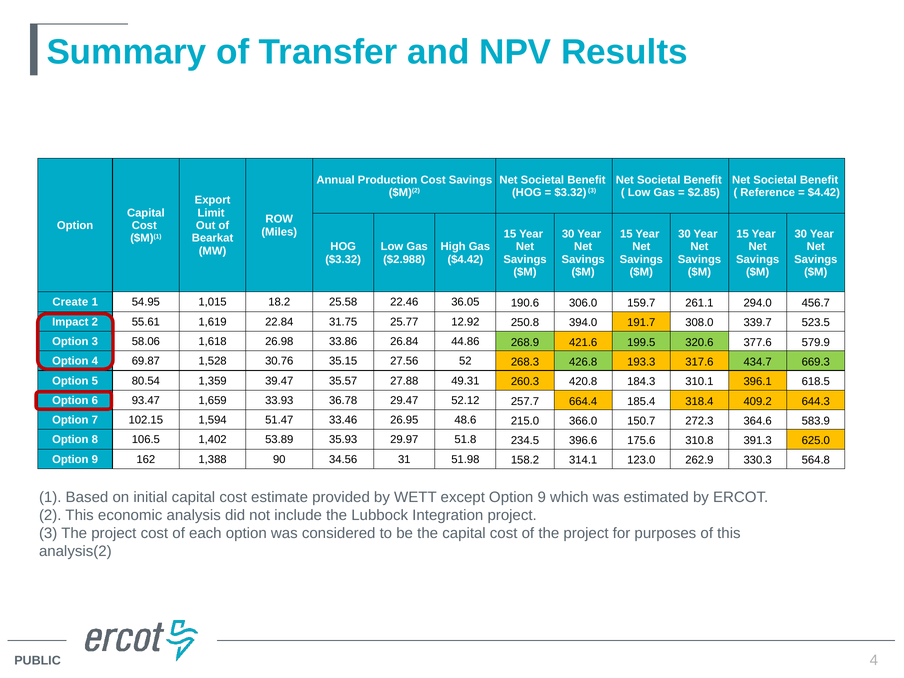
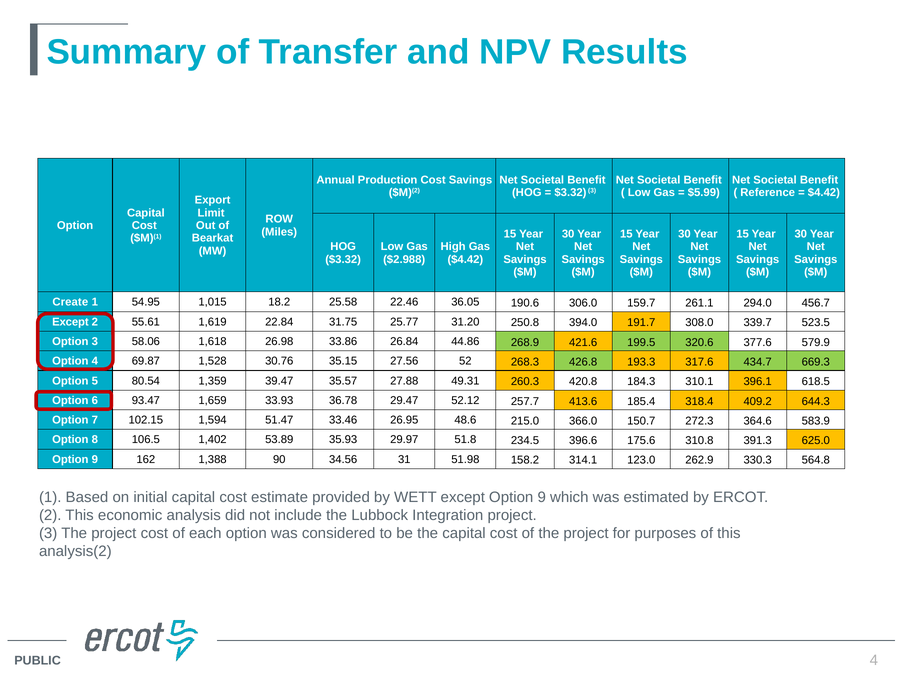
$2.85: $2.85 -> $5.99
Impact at (70, 322): Impact -> Except
12.92: 12.92 -> 31.20
664.4: 664.4 -> 413.6
